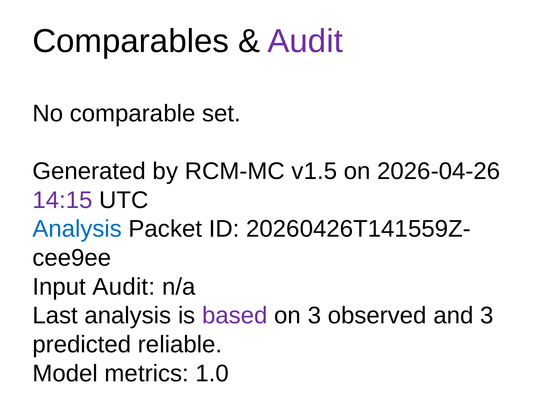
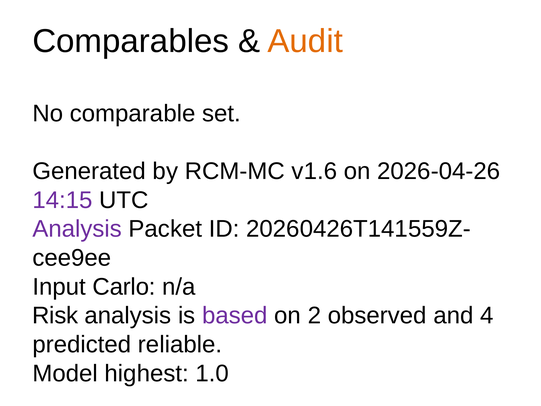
Audit at (305, 41) colour: purple -> orange
v1.5: v1.5 -> v1.6
Analysis at (77, 229) colour: blue -> purple
Input Audit: Audit -> Carlo
Last: Last -> Risk
on 3: 3 -> 2
and 3: 3 -> 4
metrics: metrics -> highest
